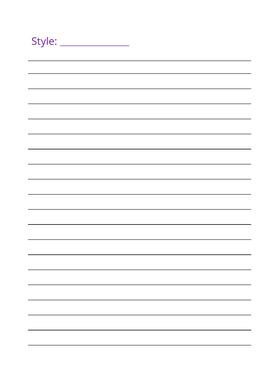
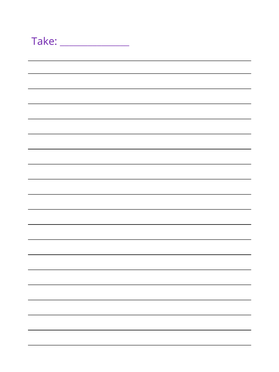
Style: Style -> Take
